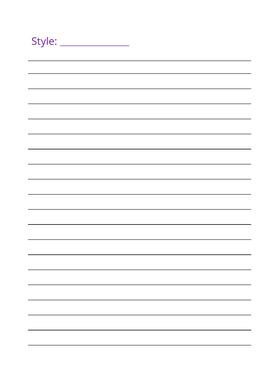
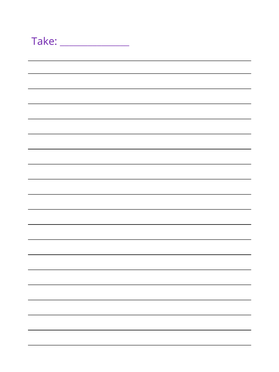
Style: Style -> Take
